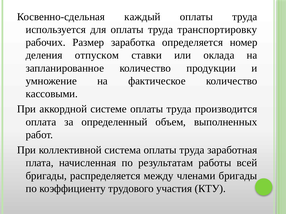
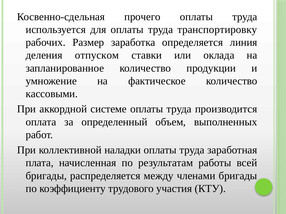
каждый: каждый -> прочего
номер: номер -> линия
система: система -> наладки
